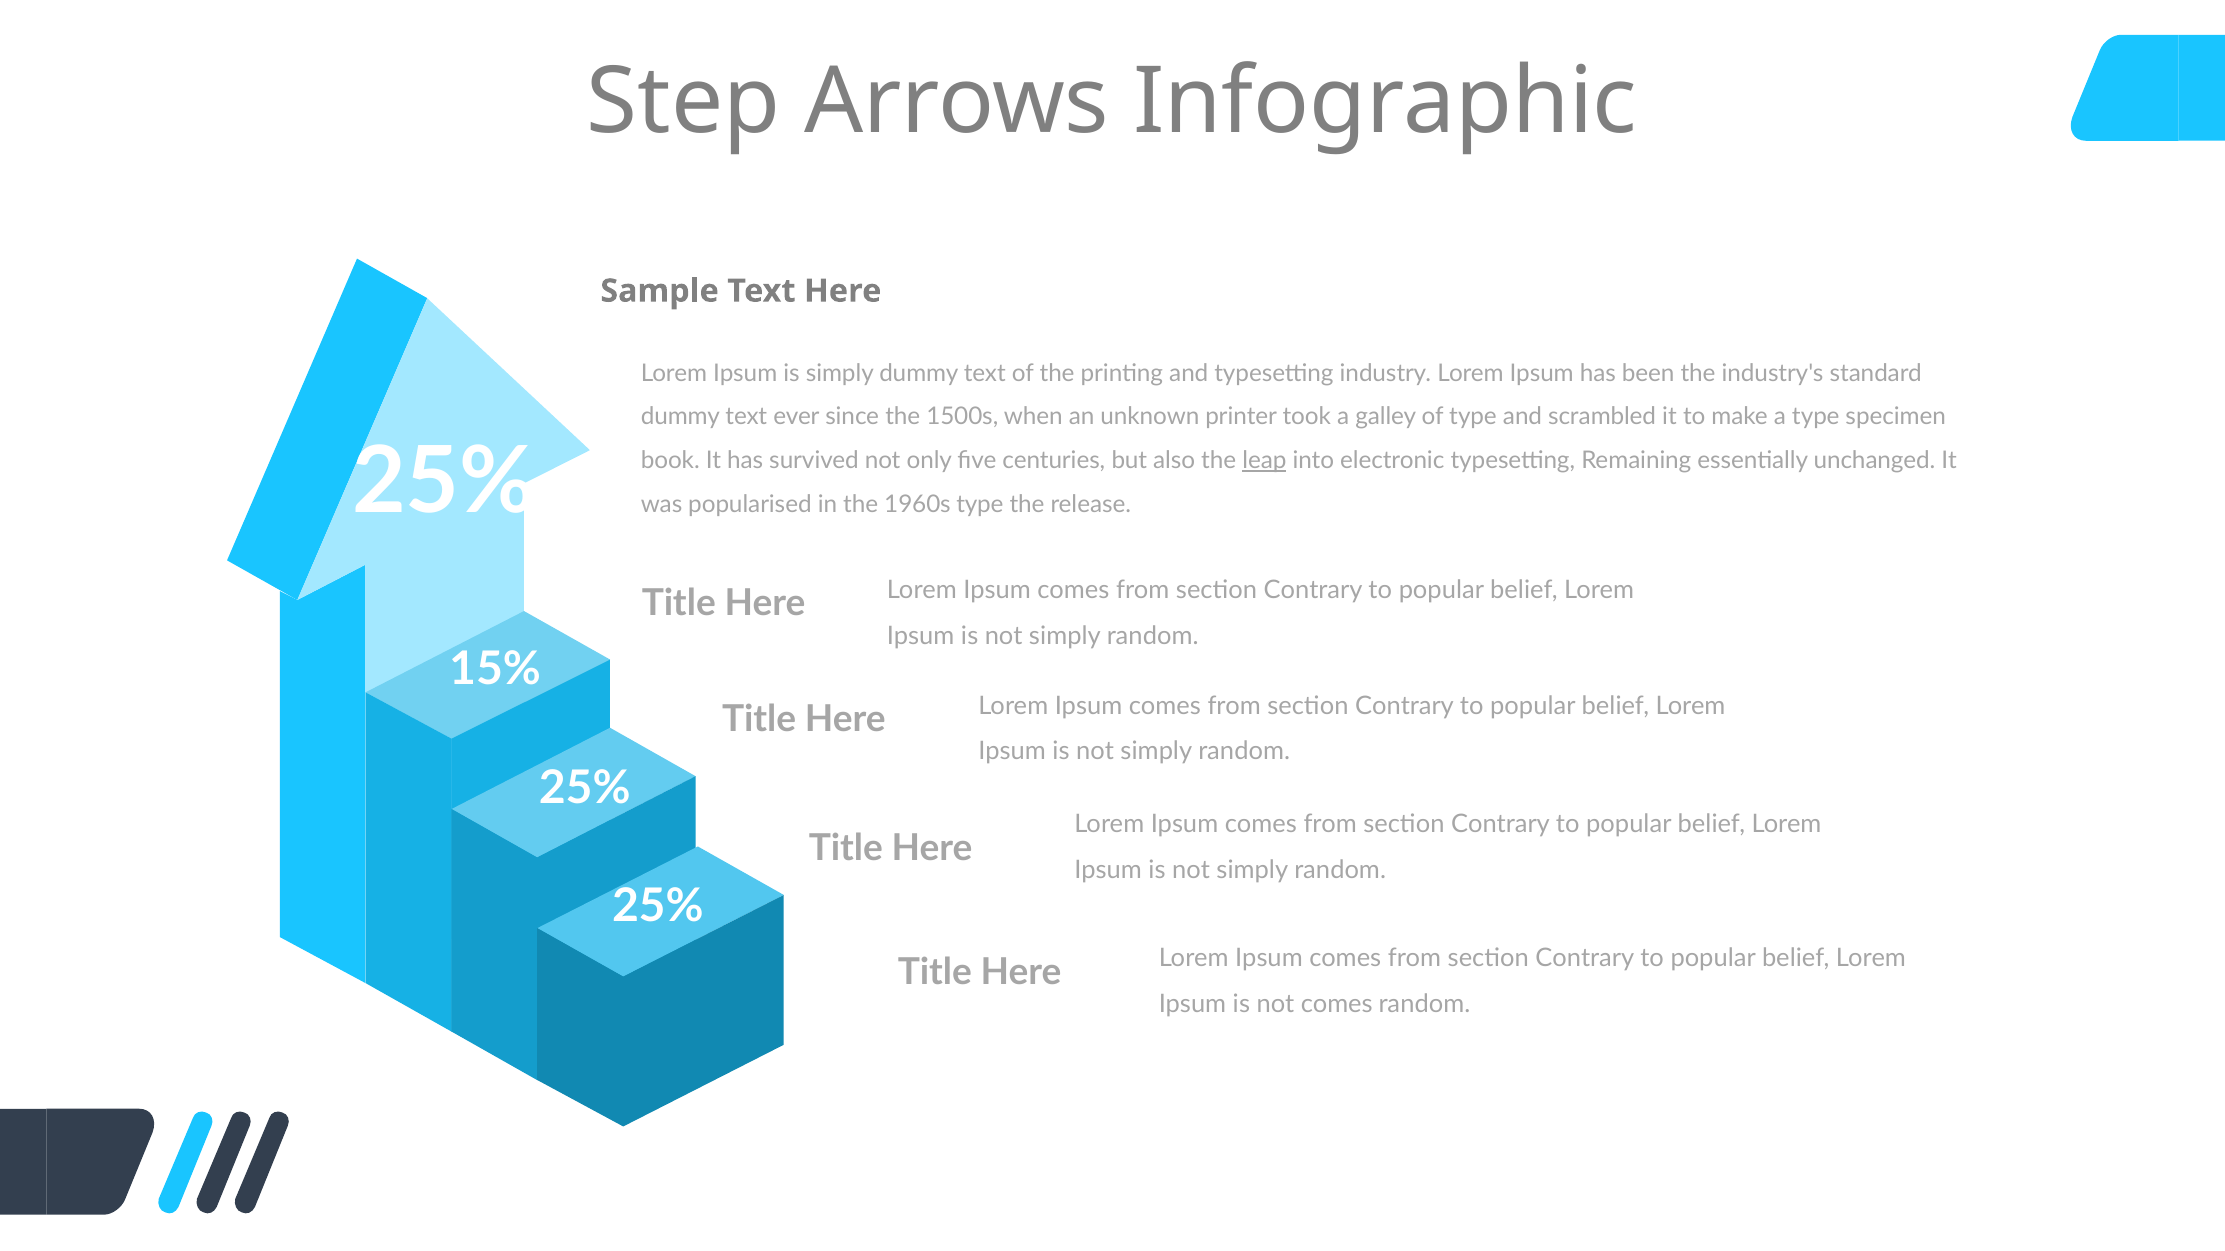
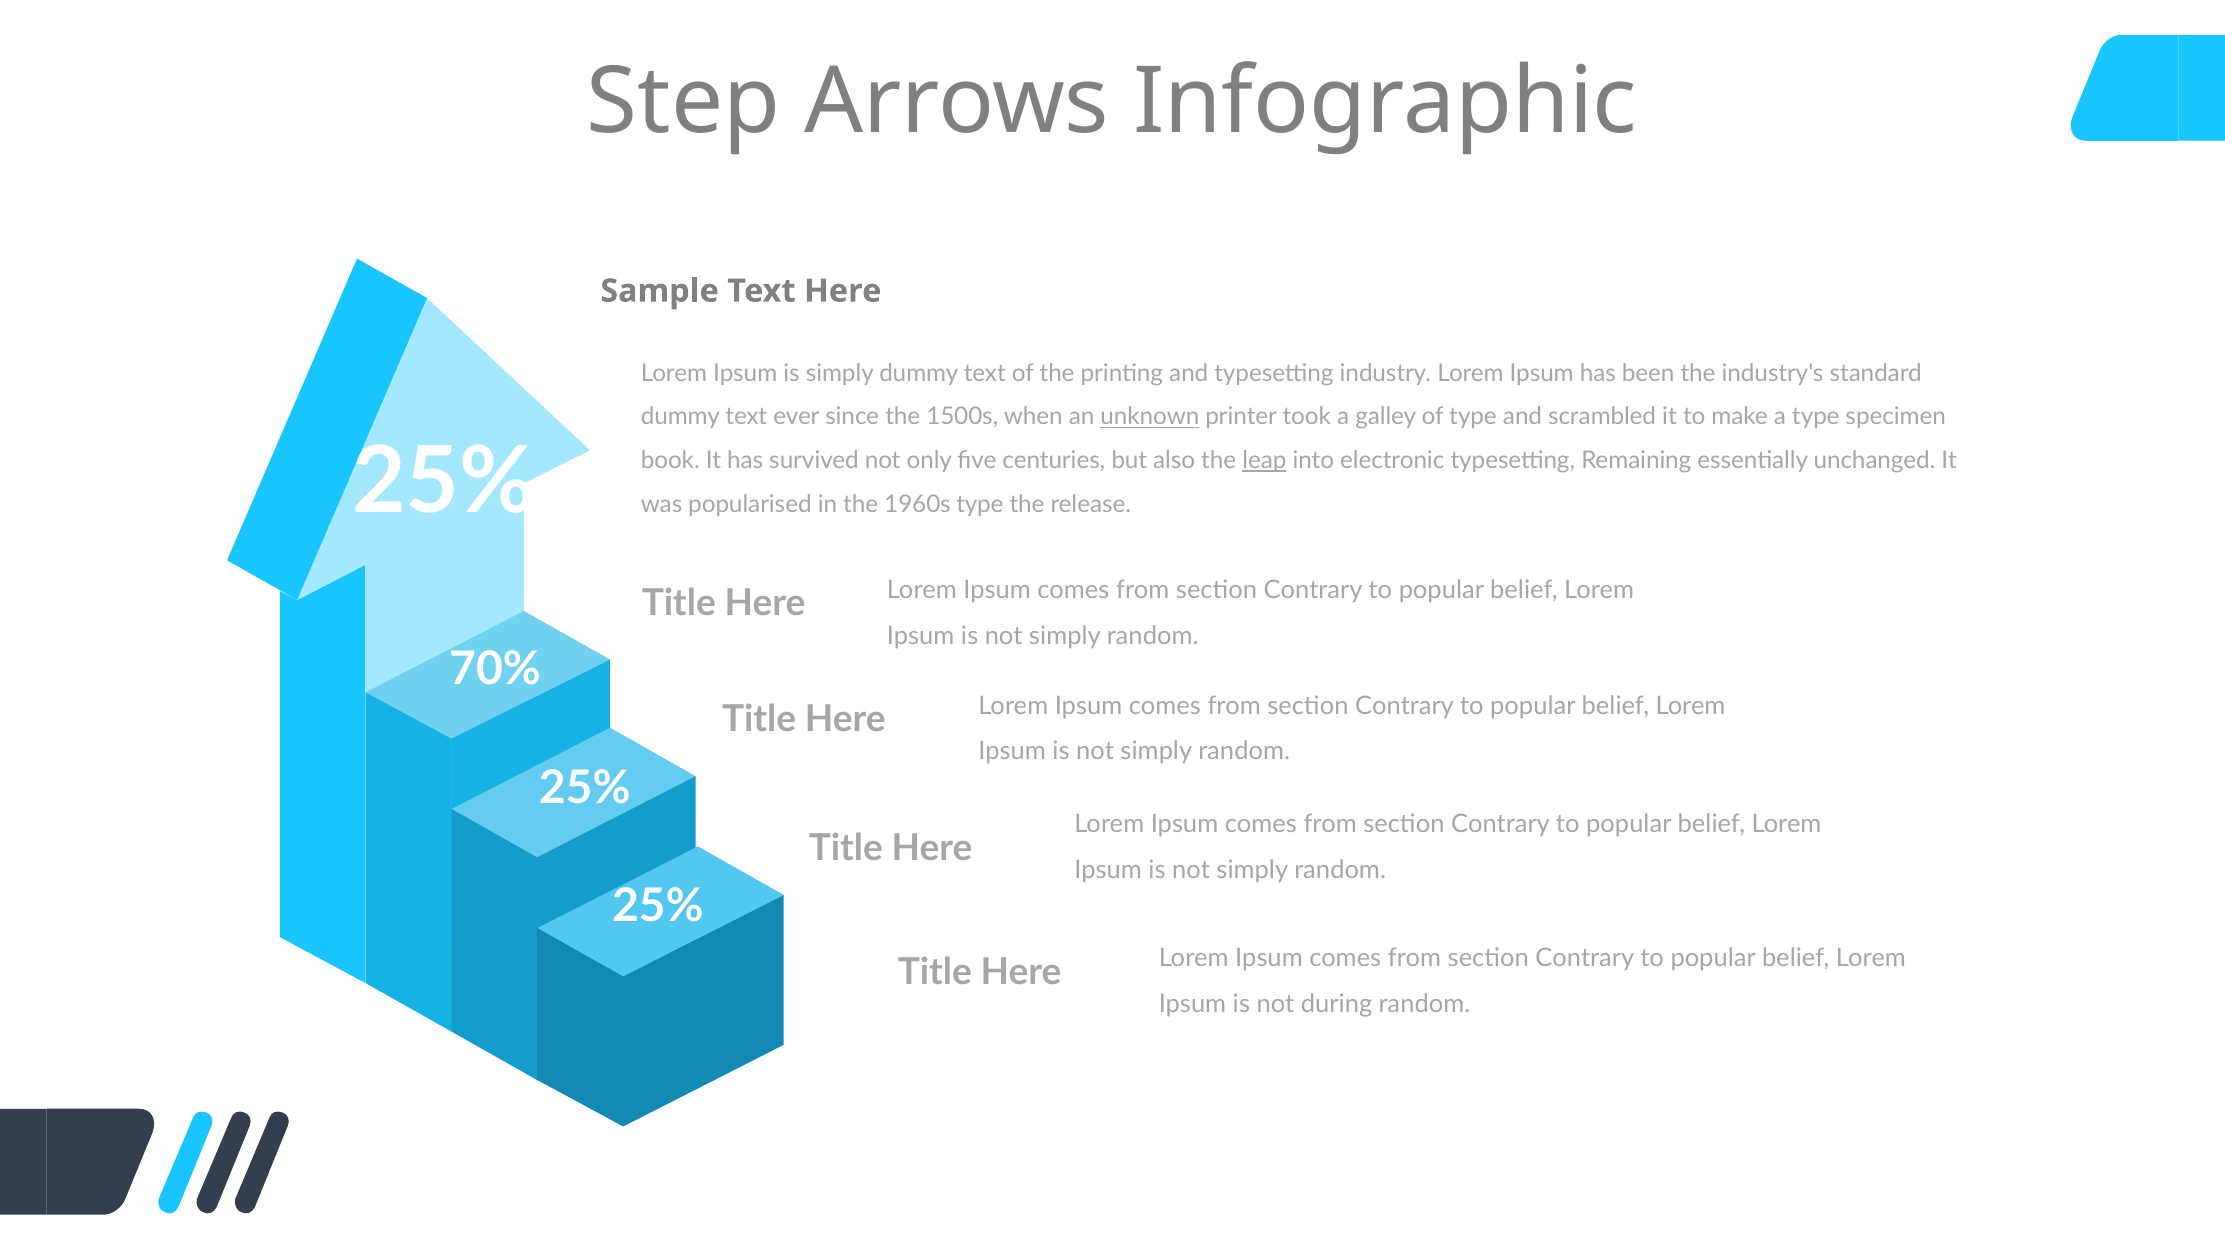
unknown underline: none -> present
15%: 15% -> 70%
not comes: comes -> during
